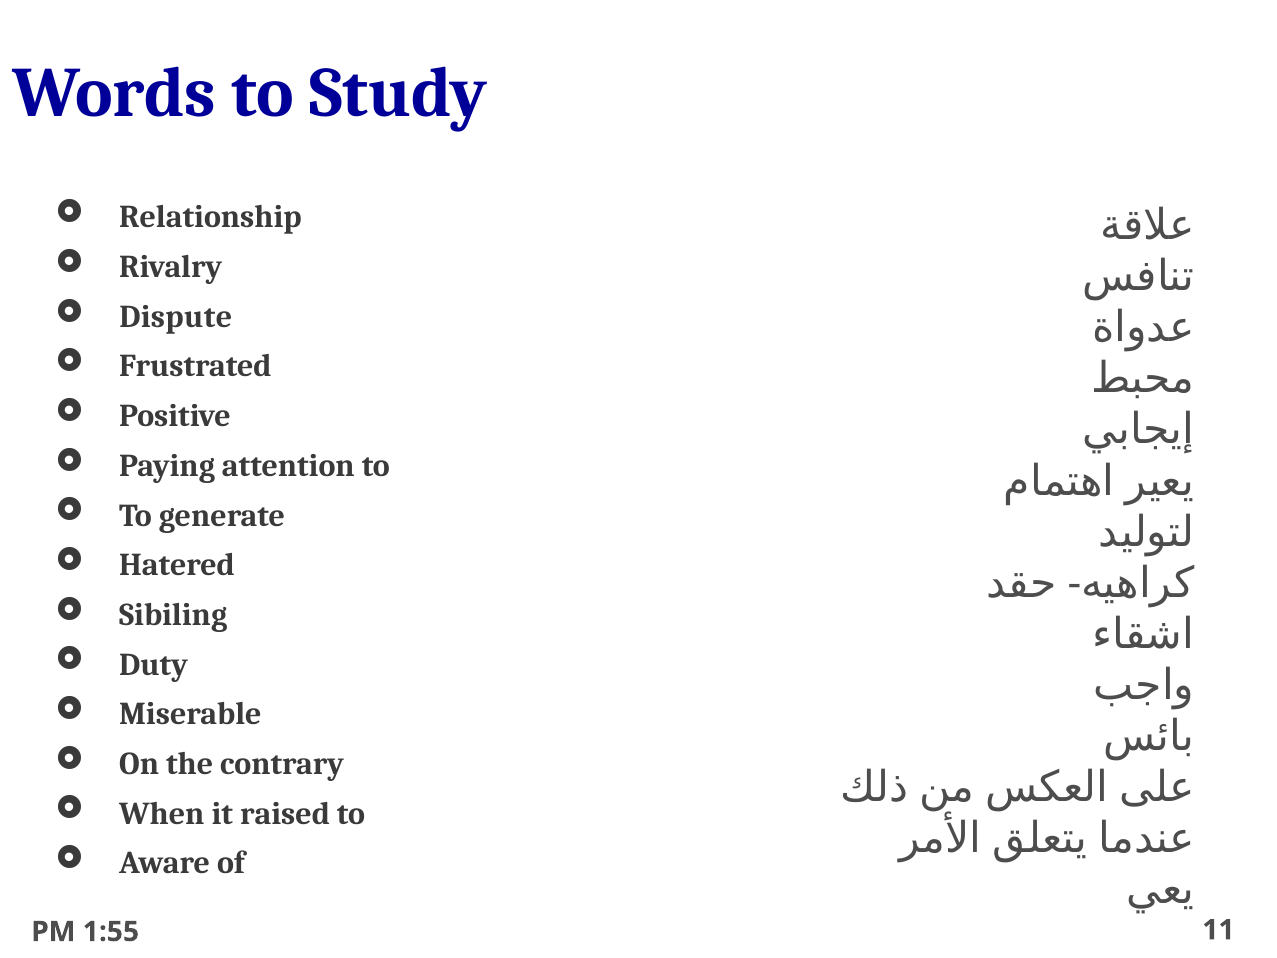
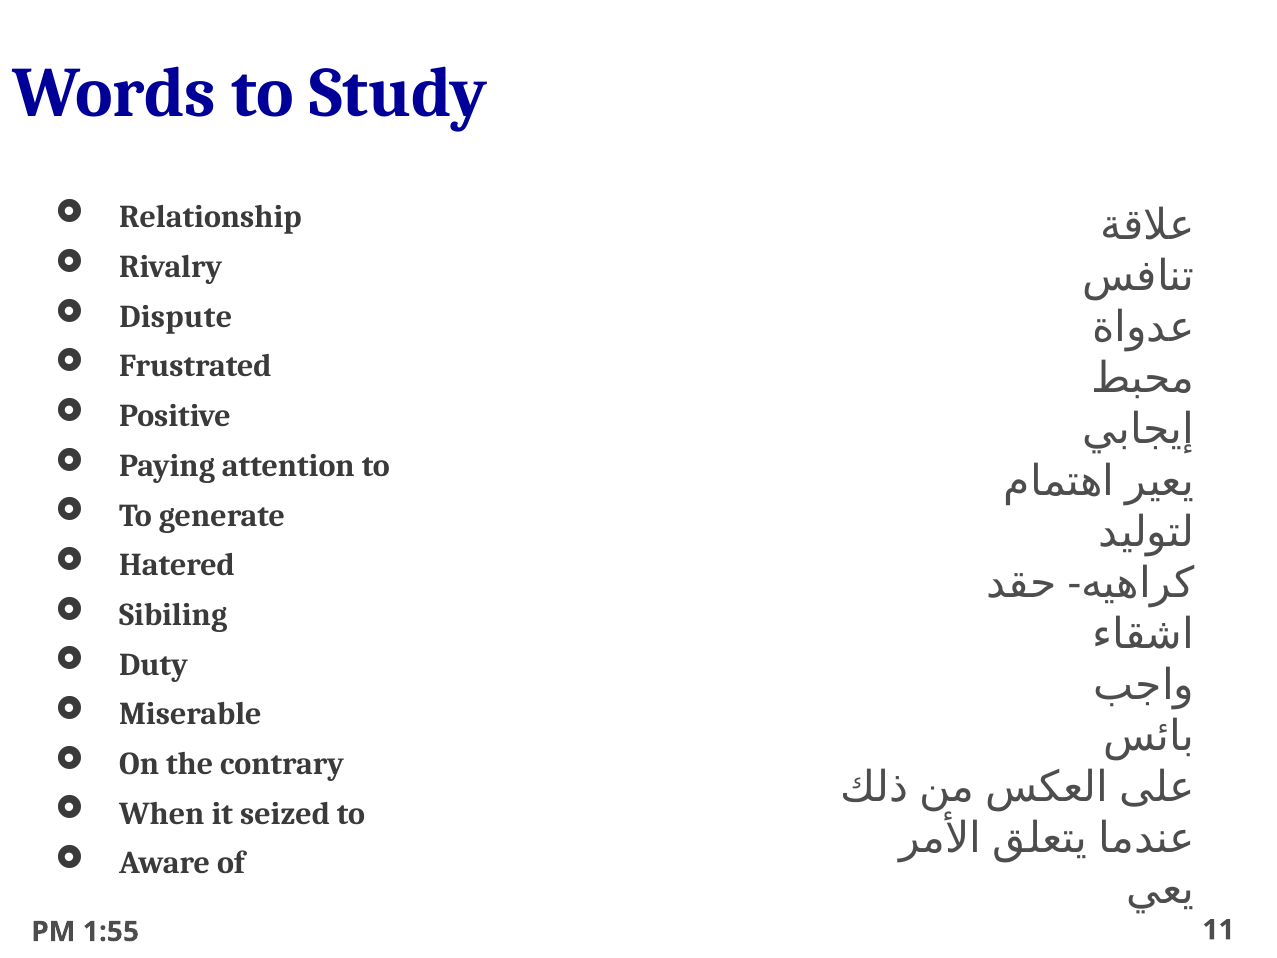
raised: raised -> seized
